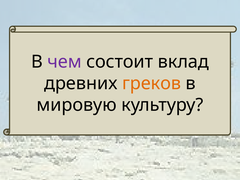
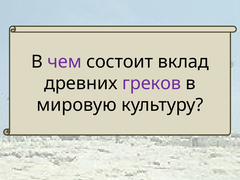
греков colour: orange -> purple
